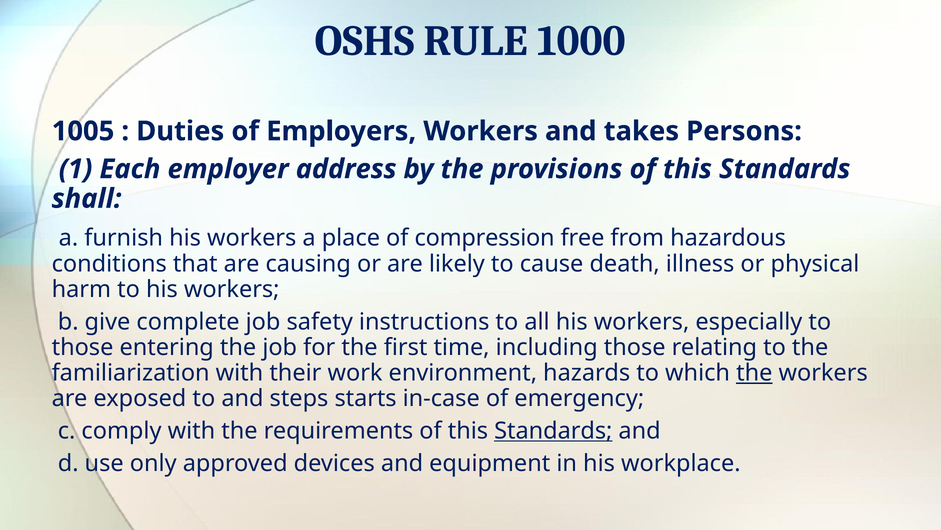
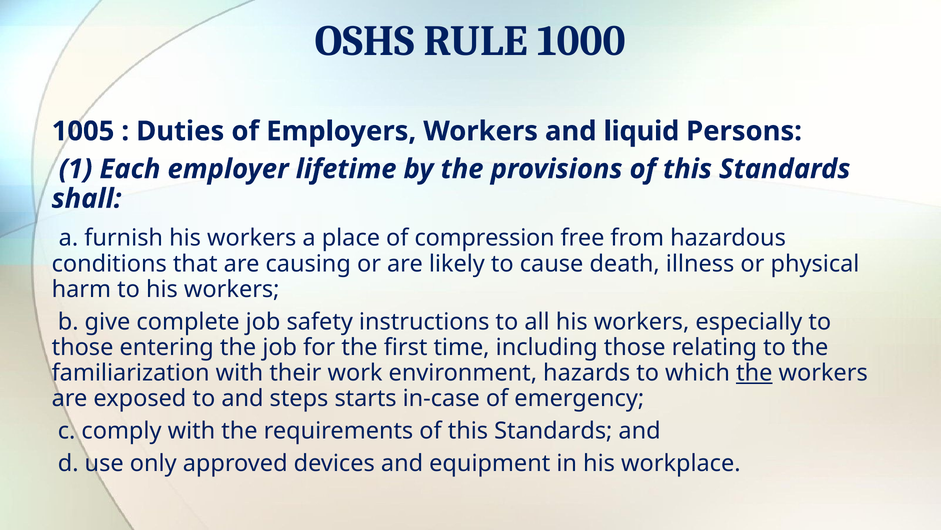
takes: takes -> liquid
address: address -> lifetime
Standards at (553, 430) underline: present -> none
